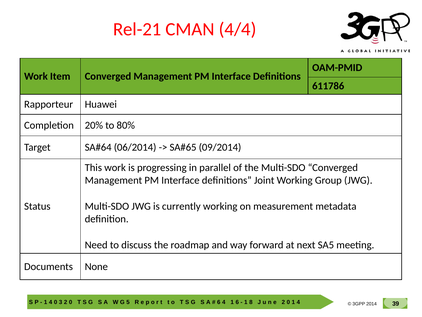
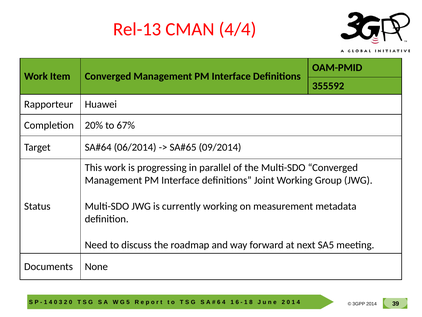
Rel-21: Rel-21 -> Rel-13
611786: 611786 -> 355592
80%: 80% -> 67%
